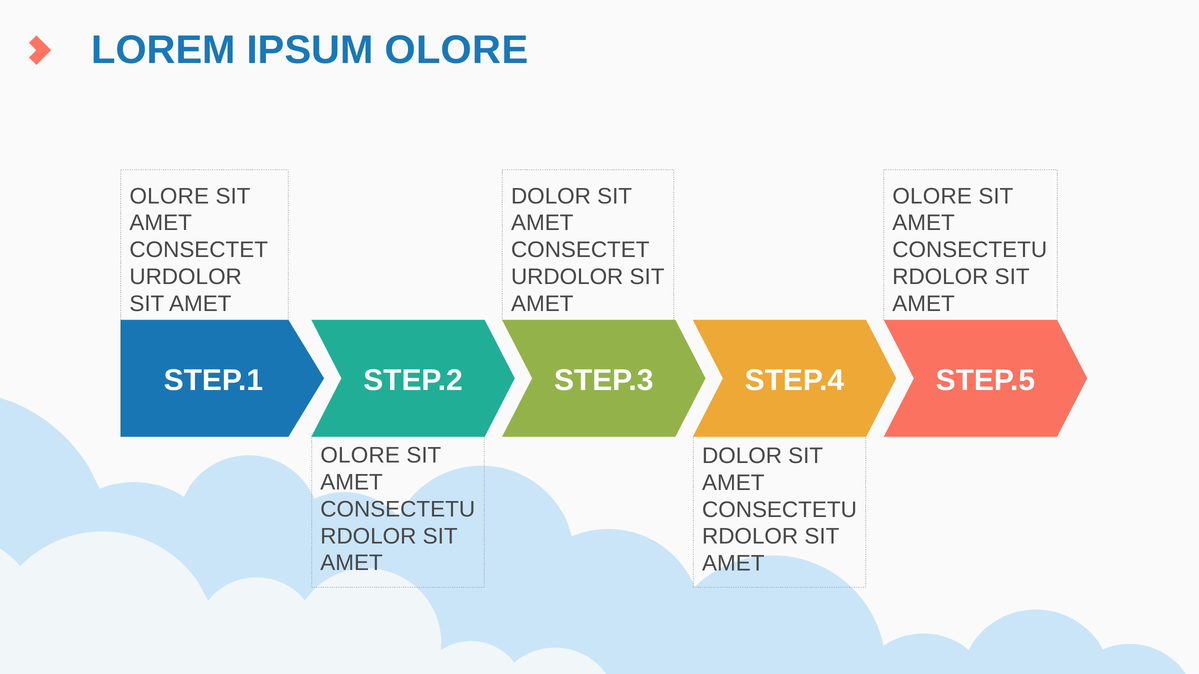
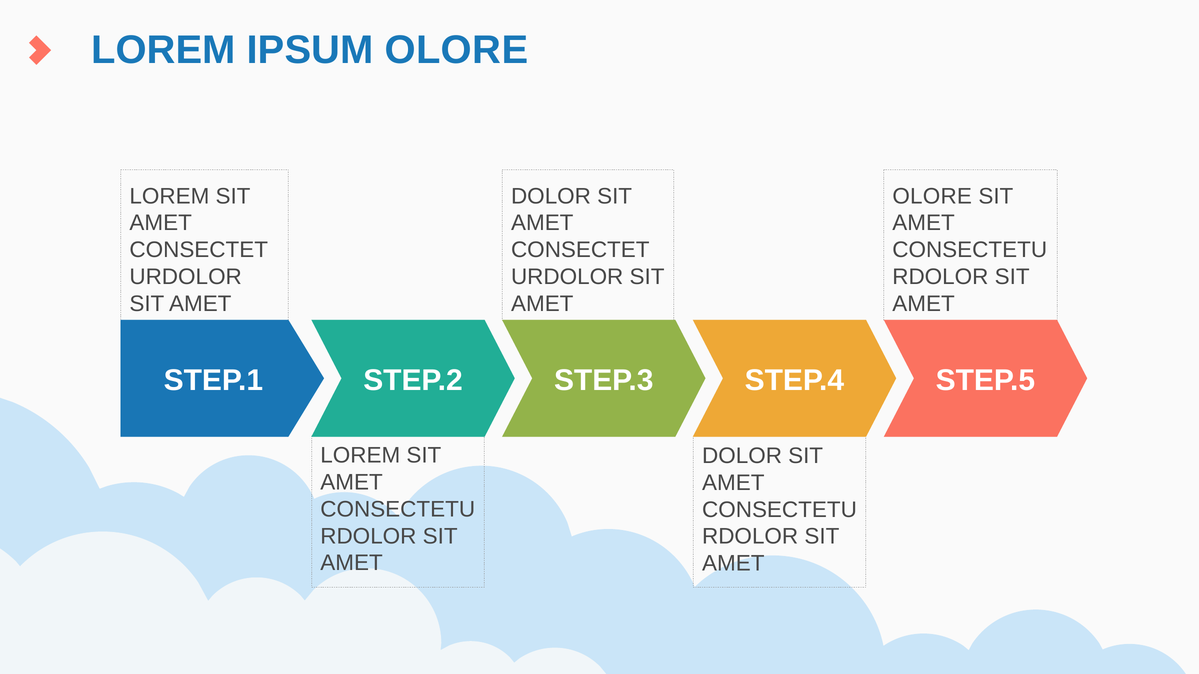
OLORE at (169, 196): OLORE -> LOREM
OLORE at (360, 456): OLORE -> LOREM
